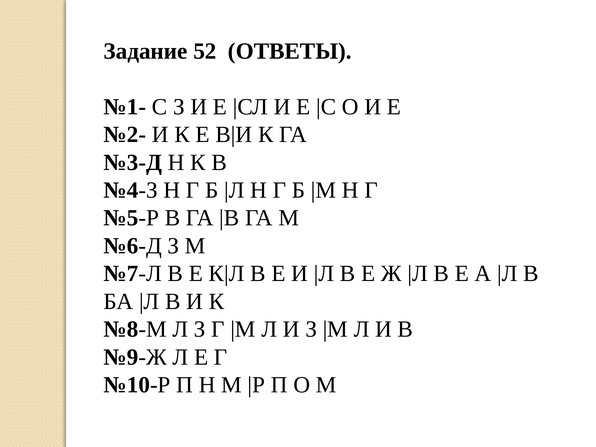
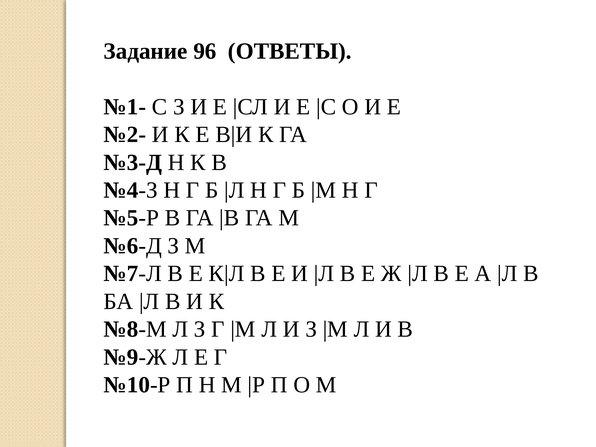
52: 52 -> 96
